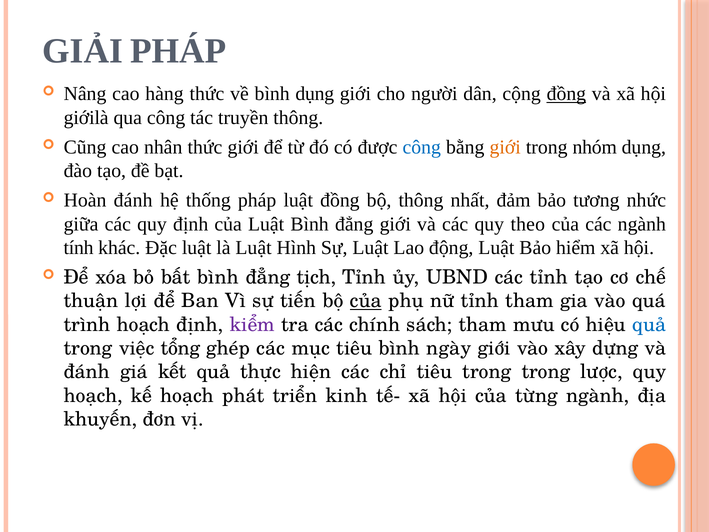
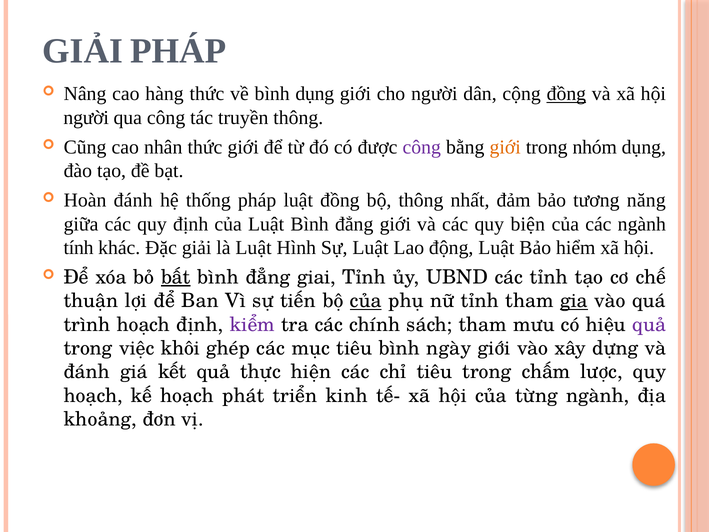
giớilà at (86, 118): giớilà -> người
công at (422, 147) colour: blue -> purple
nhức: nhức -> năng
theo: theo -> biện
Đặc luật: luật -> giải
bất underline: none -> present
tịch: tịch -> giai
gia underline: none -> present
quả at (649, 324) colour: blue -> purple
tổng: tổng -> khôi
trong trong: trong -> chấm
khuyến: khuyến -> khoảng
